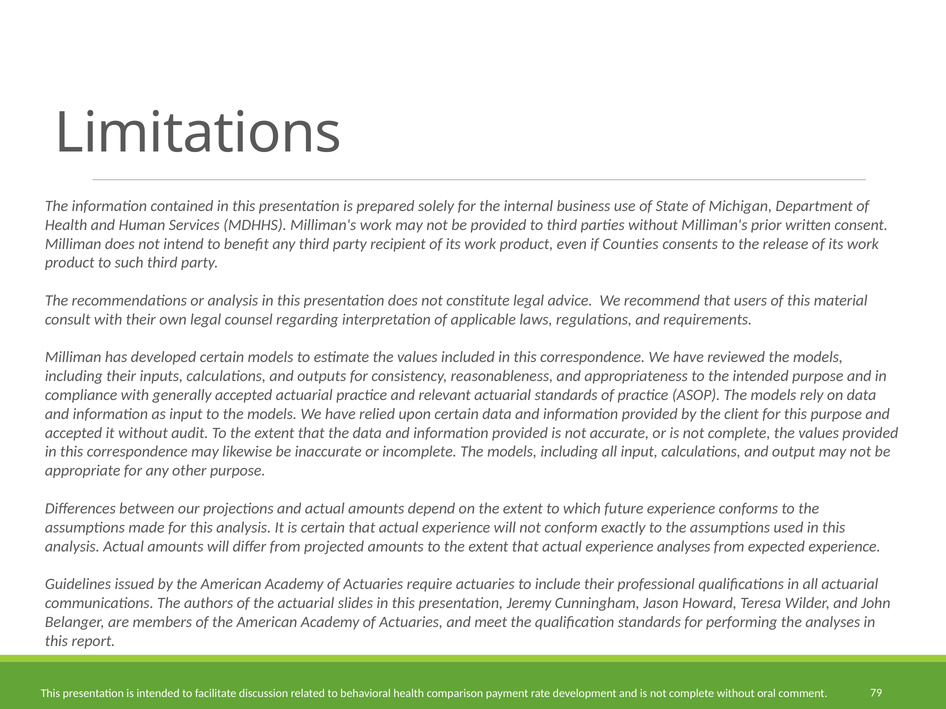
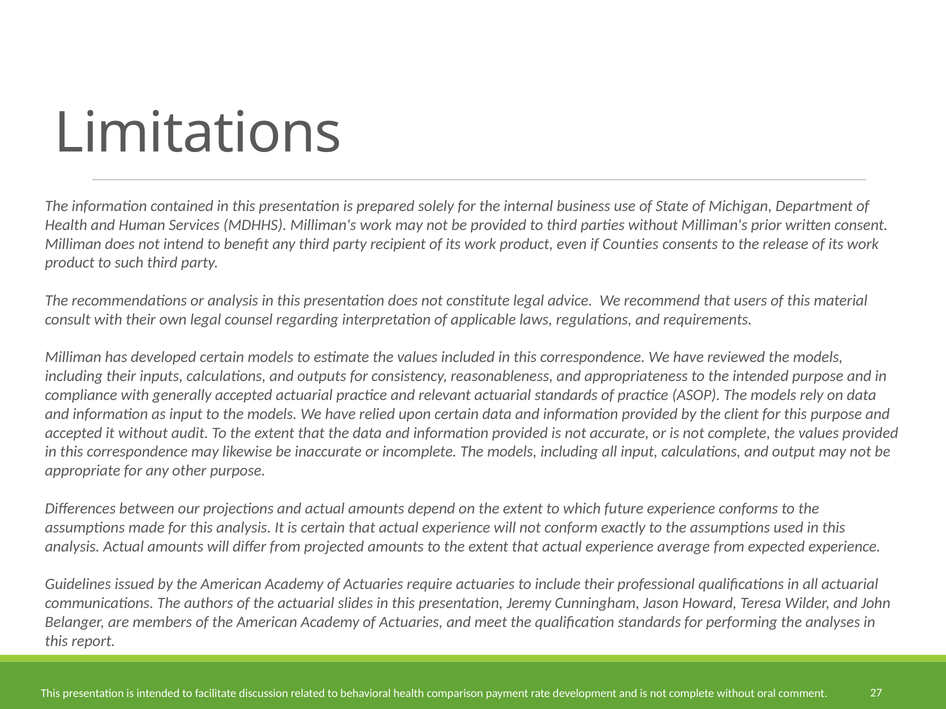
experience analyses: analyses -> average
79: 79 -> 27
